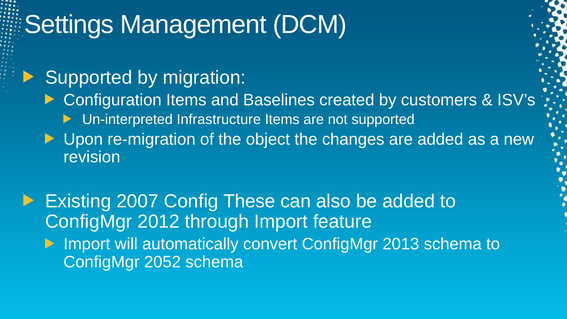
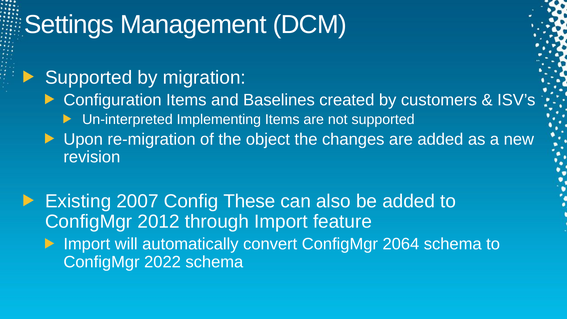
Infrastructure: Infrastructure -> Implementing
2013: 2013 -> 2064
2052: 2052 -> 2022
